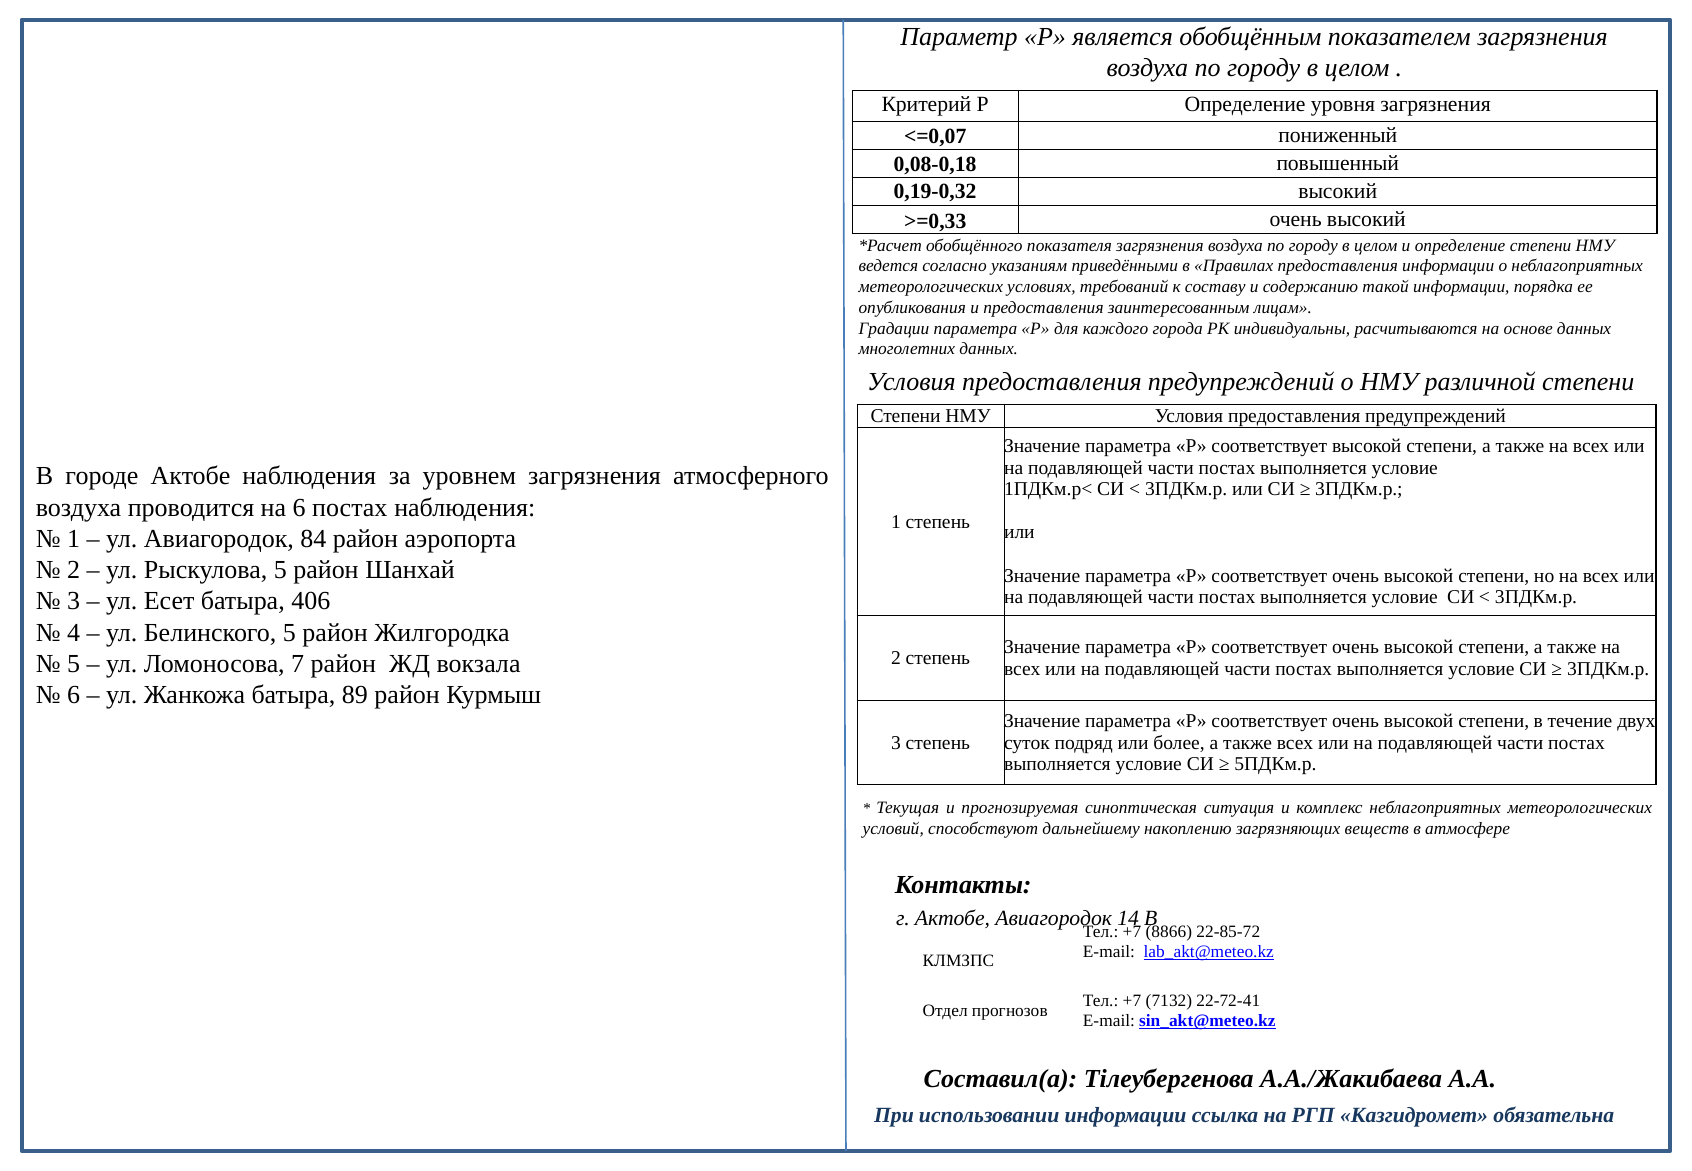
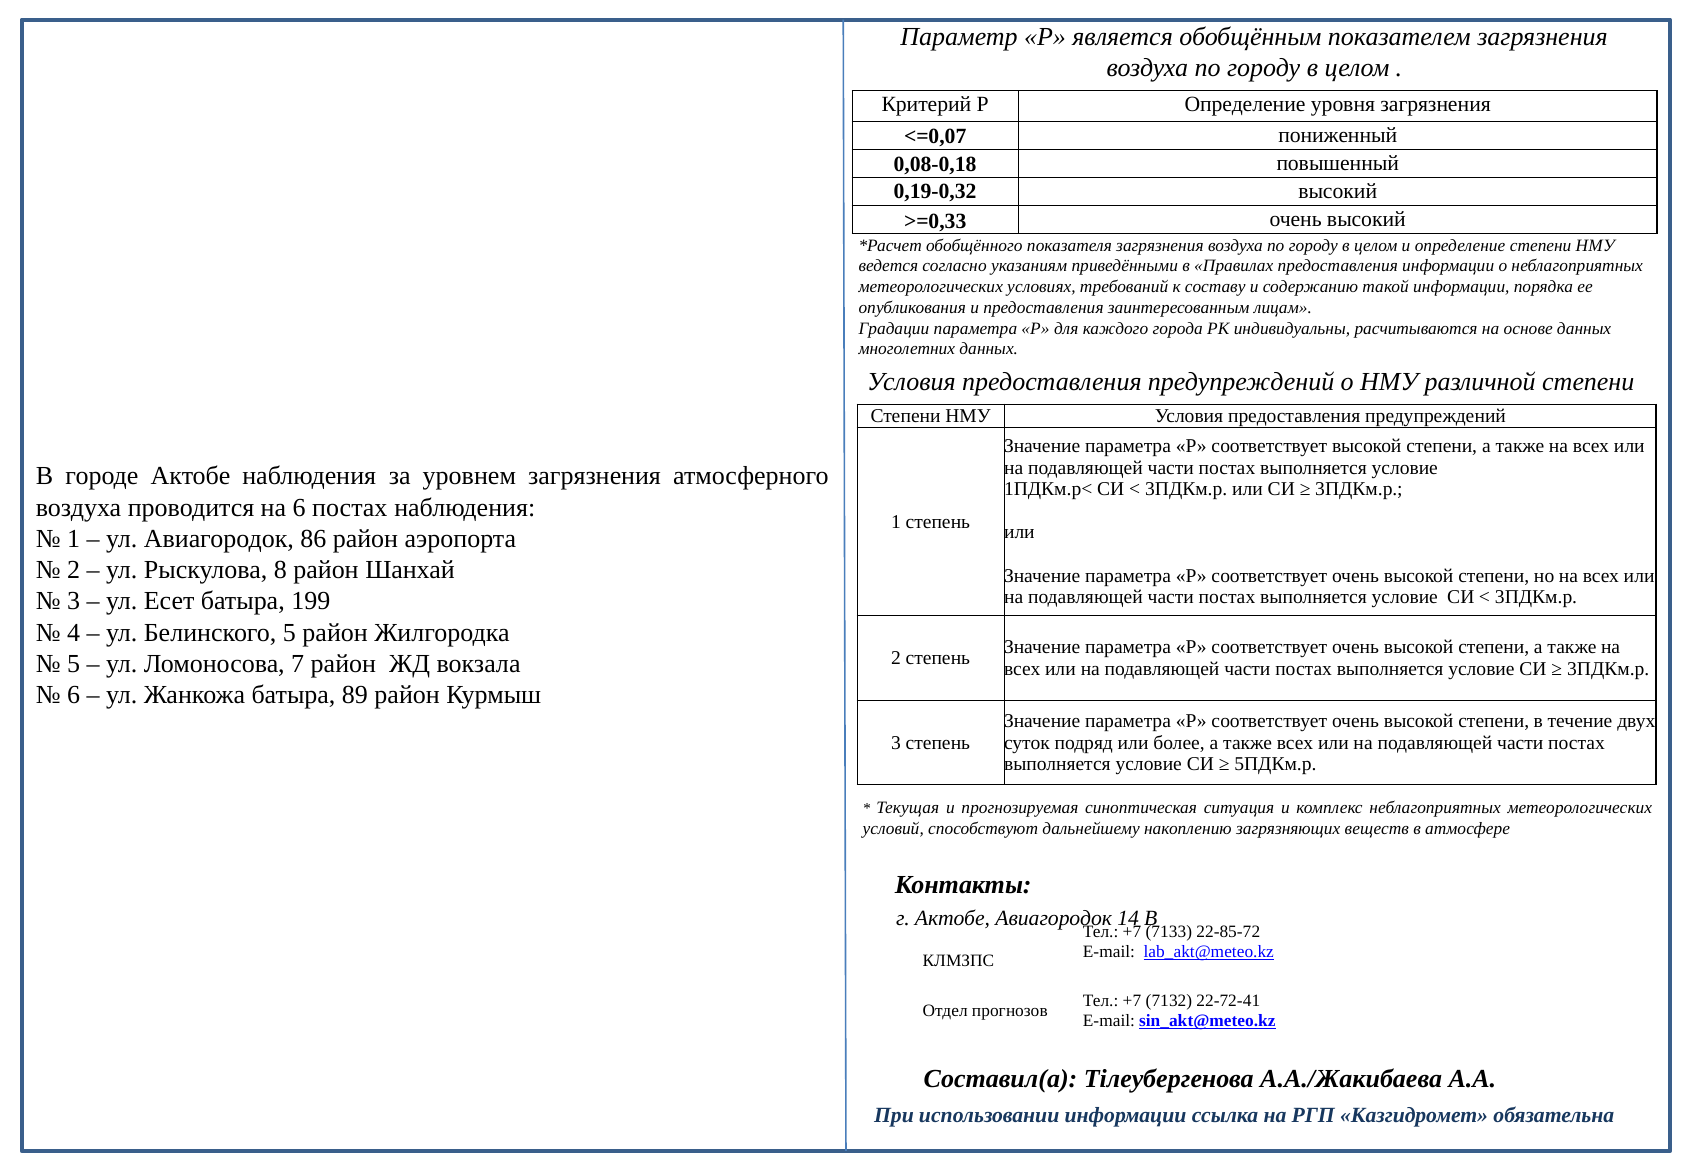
84: 84 -> 86
Рыскулова 5: 5 -> 8
406: 406 -> 199
8866: 8866 -> 7133
